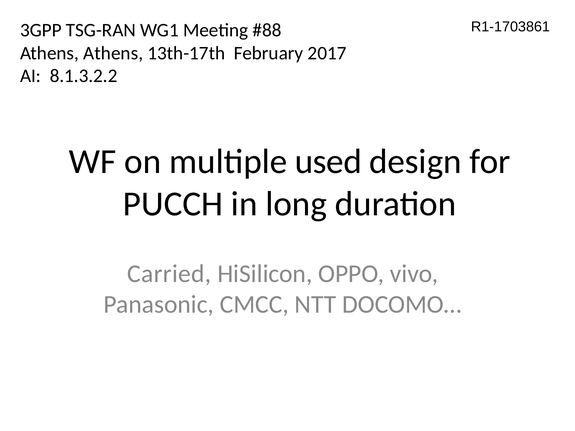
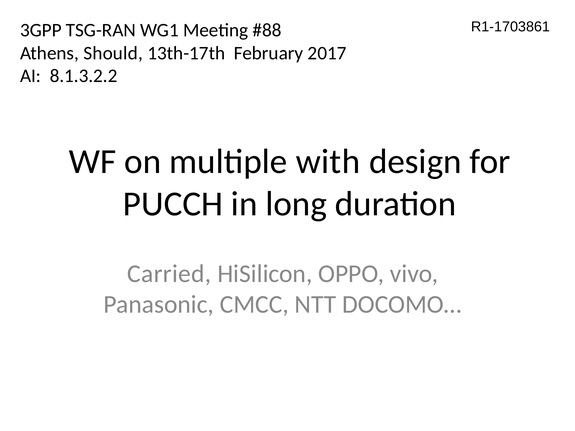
Athens Athens: Athens -> Should
used: used -> with
